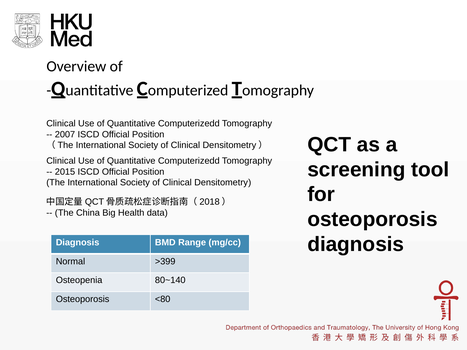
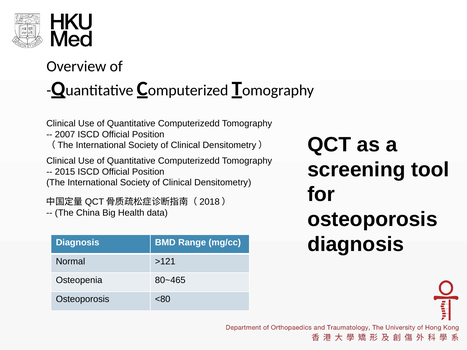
>399: >399 -> >121
80~140: 80~140 -> 80~465
